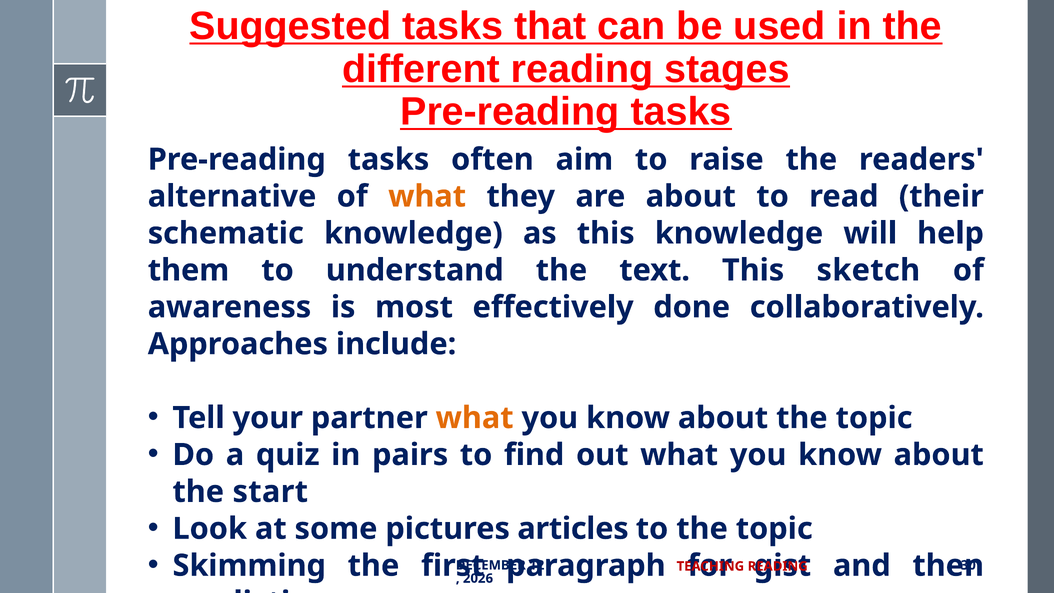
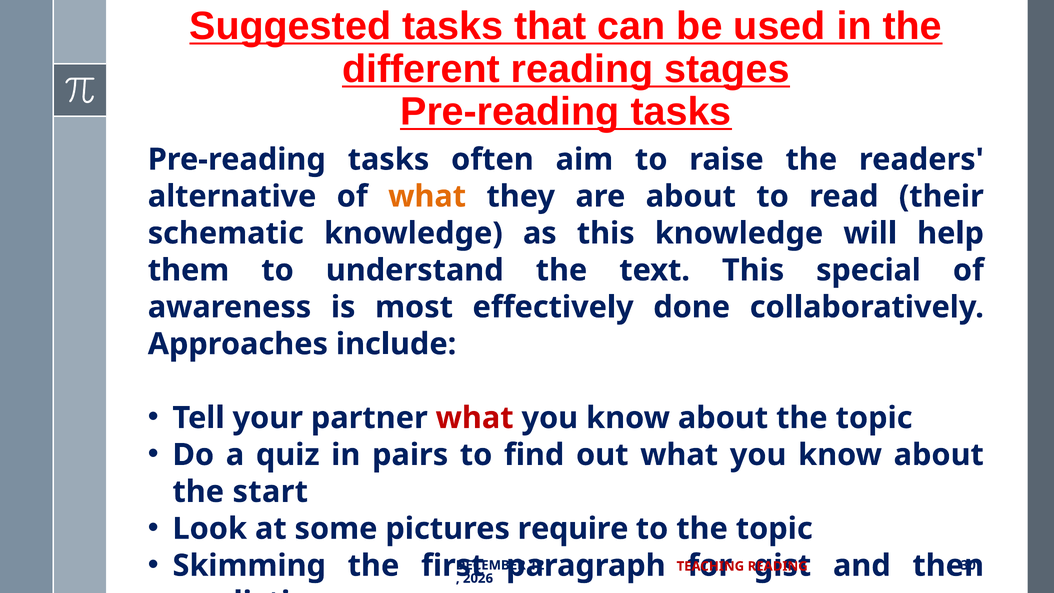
sketch: sketch -> special
what at (475, 418) colour: orange -> red
articles: articles -> require
